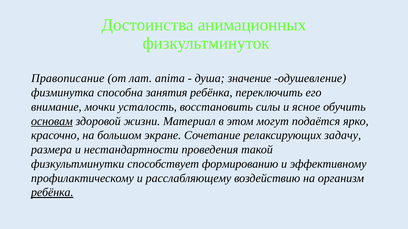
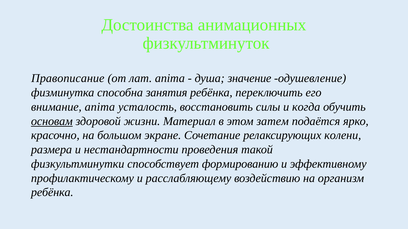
внимание мочки: мочки -> апіта
ясное: ясное -> когда
могут: могут -> затем
задачу: задачу -> колени
ребёнка at (52, 193) underline: present -> none
